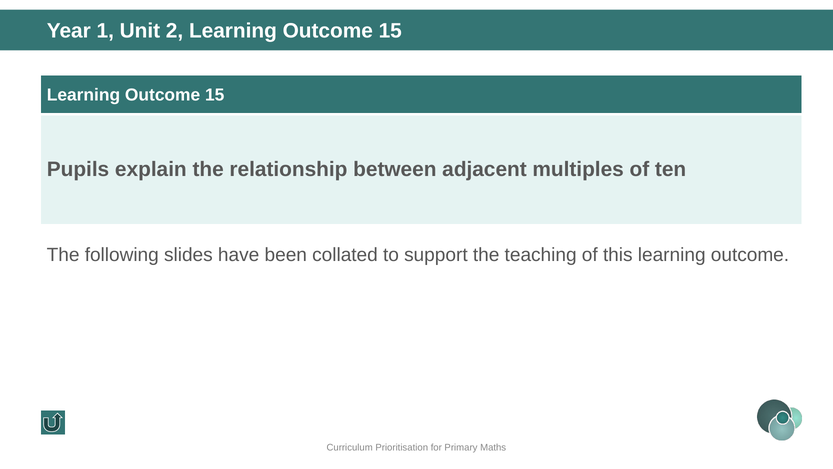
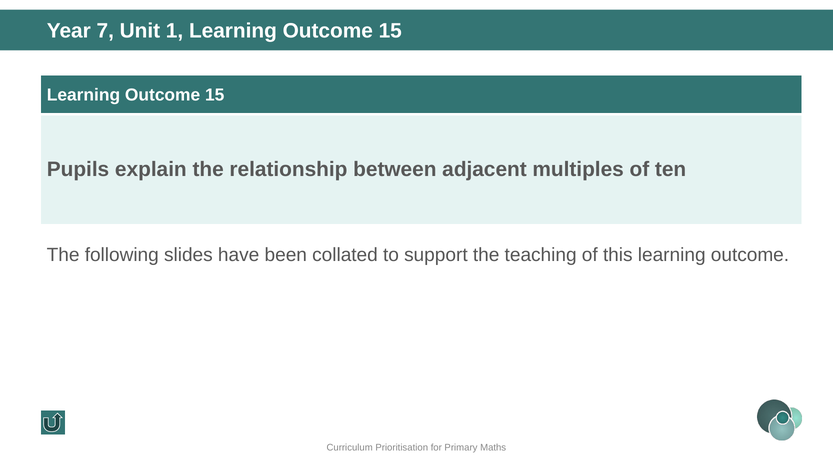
1: 1 -> 7
2: 2 -> 1
